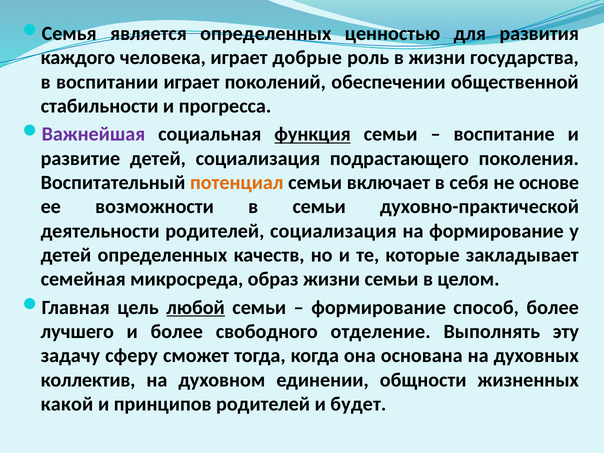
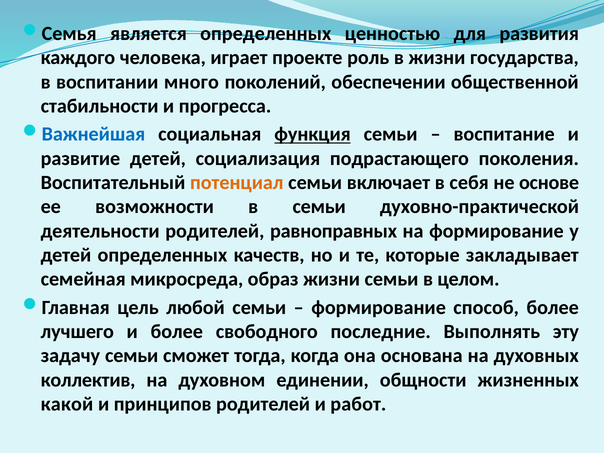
добрые: добрые -> проекте
воспитании играет: играет -> много
Важнейшая colour: purple -> blue
родителей социализация: социализация -> равноправных
любой underline: present -> none
отделение: отделение -> последние
задачу сферу: сферу -> семьи
будет: будет -> работ
